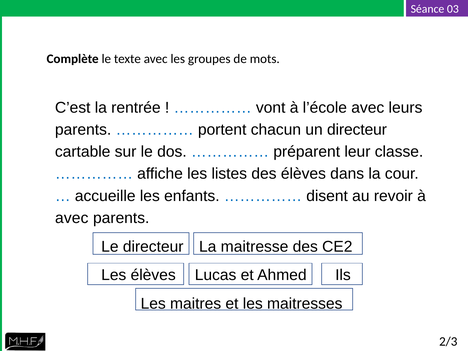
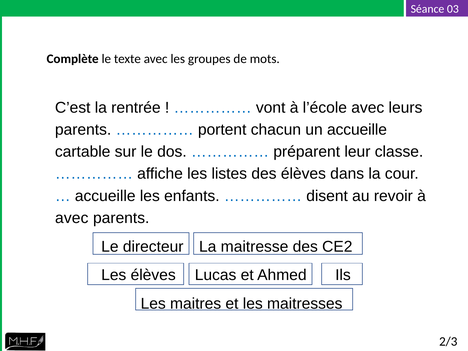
un directeur: directeur -> accueille
